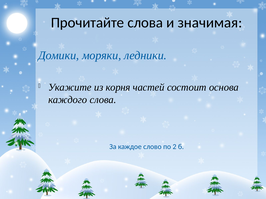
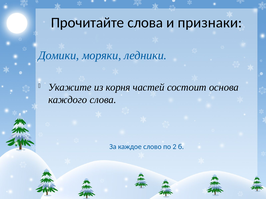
значимая: значимая -> признаки
